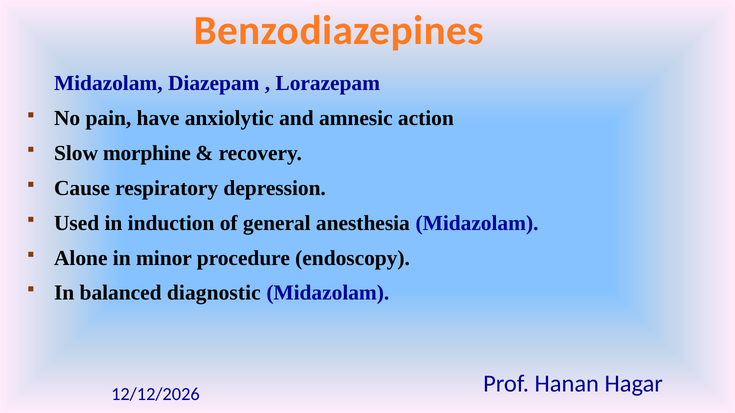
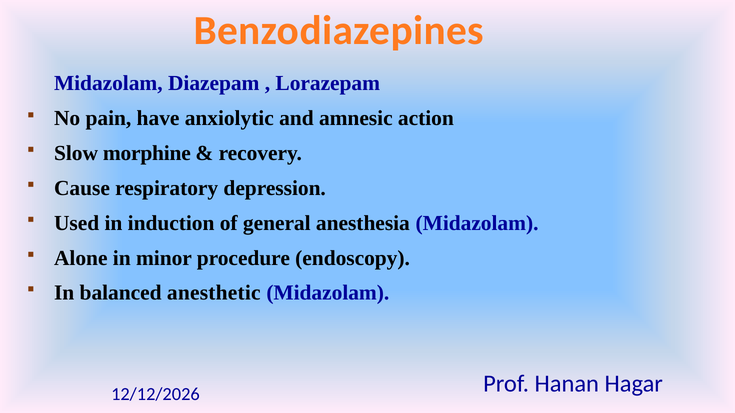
diagnostic: diagnostic -> anesthetic
